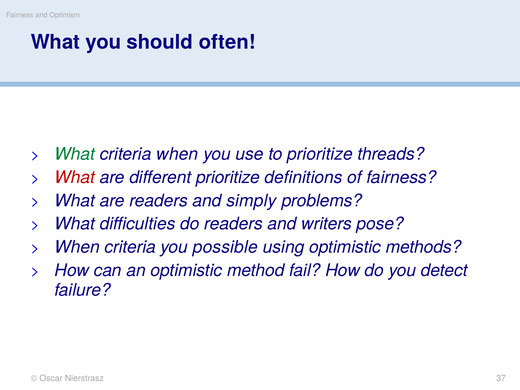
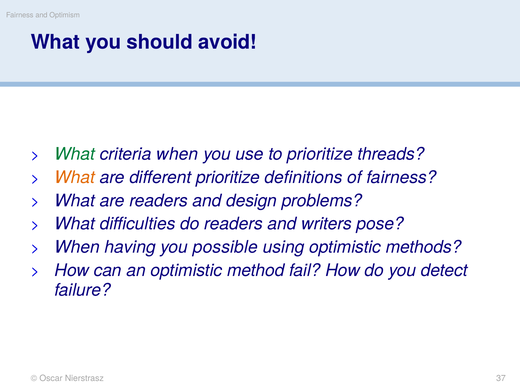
often: often -> avoid
What at (75, 177) colour: red -> orange
simply: simply -> design
When criteria: criteria -> having
